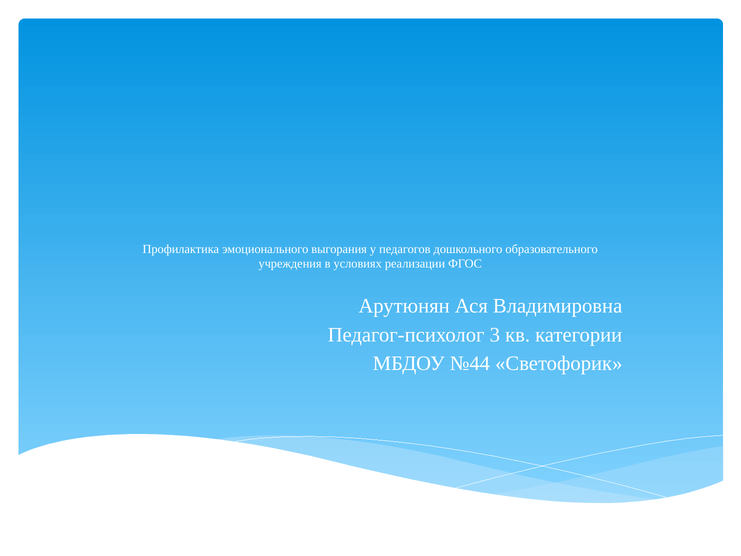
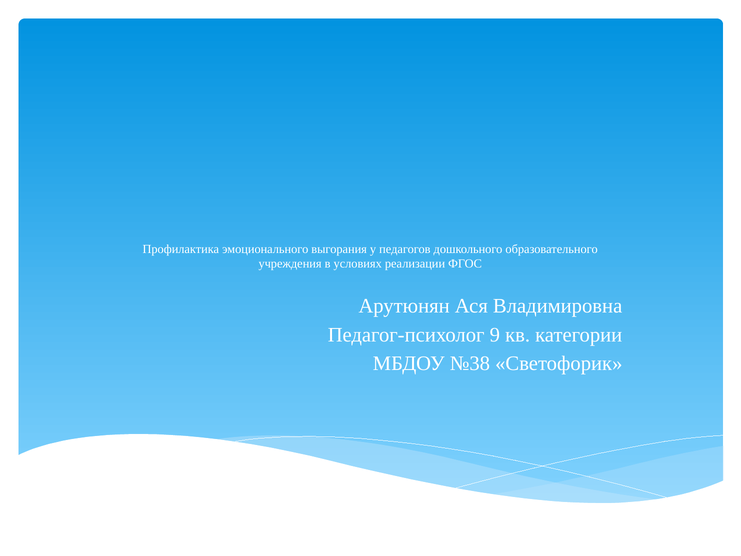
3: 3 -> 9
№44: №44 -> №38
